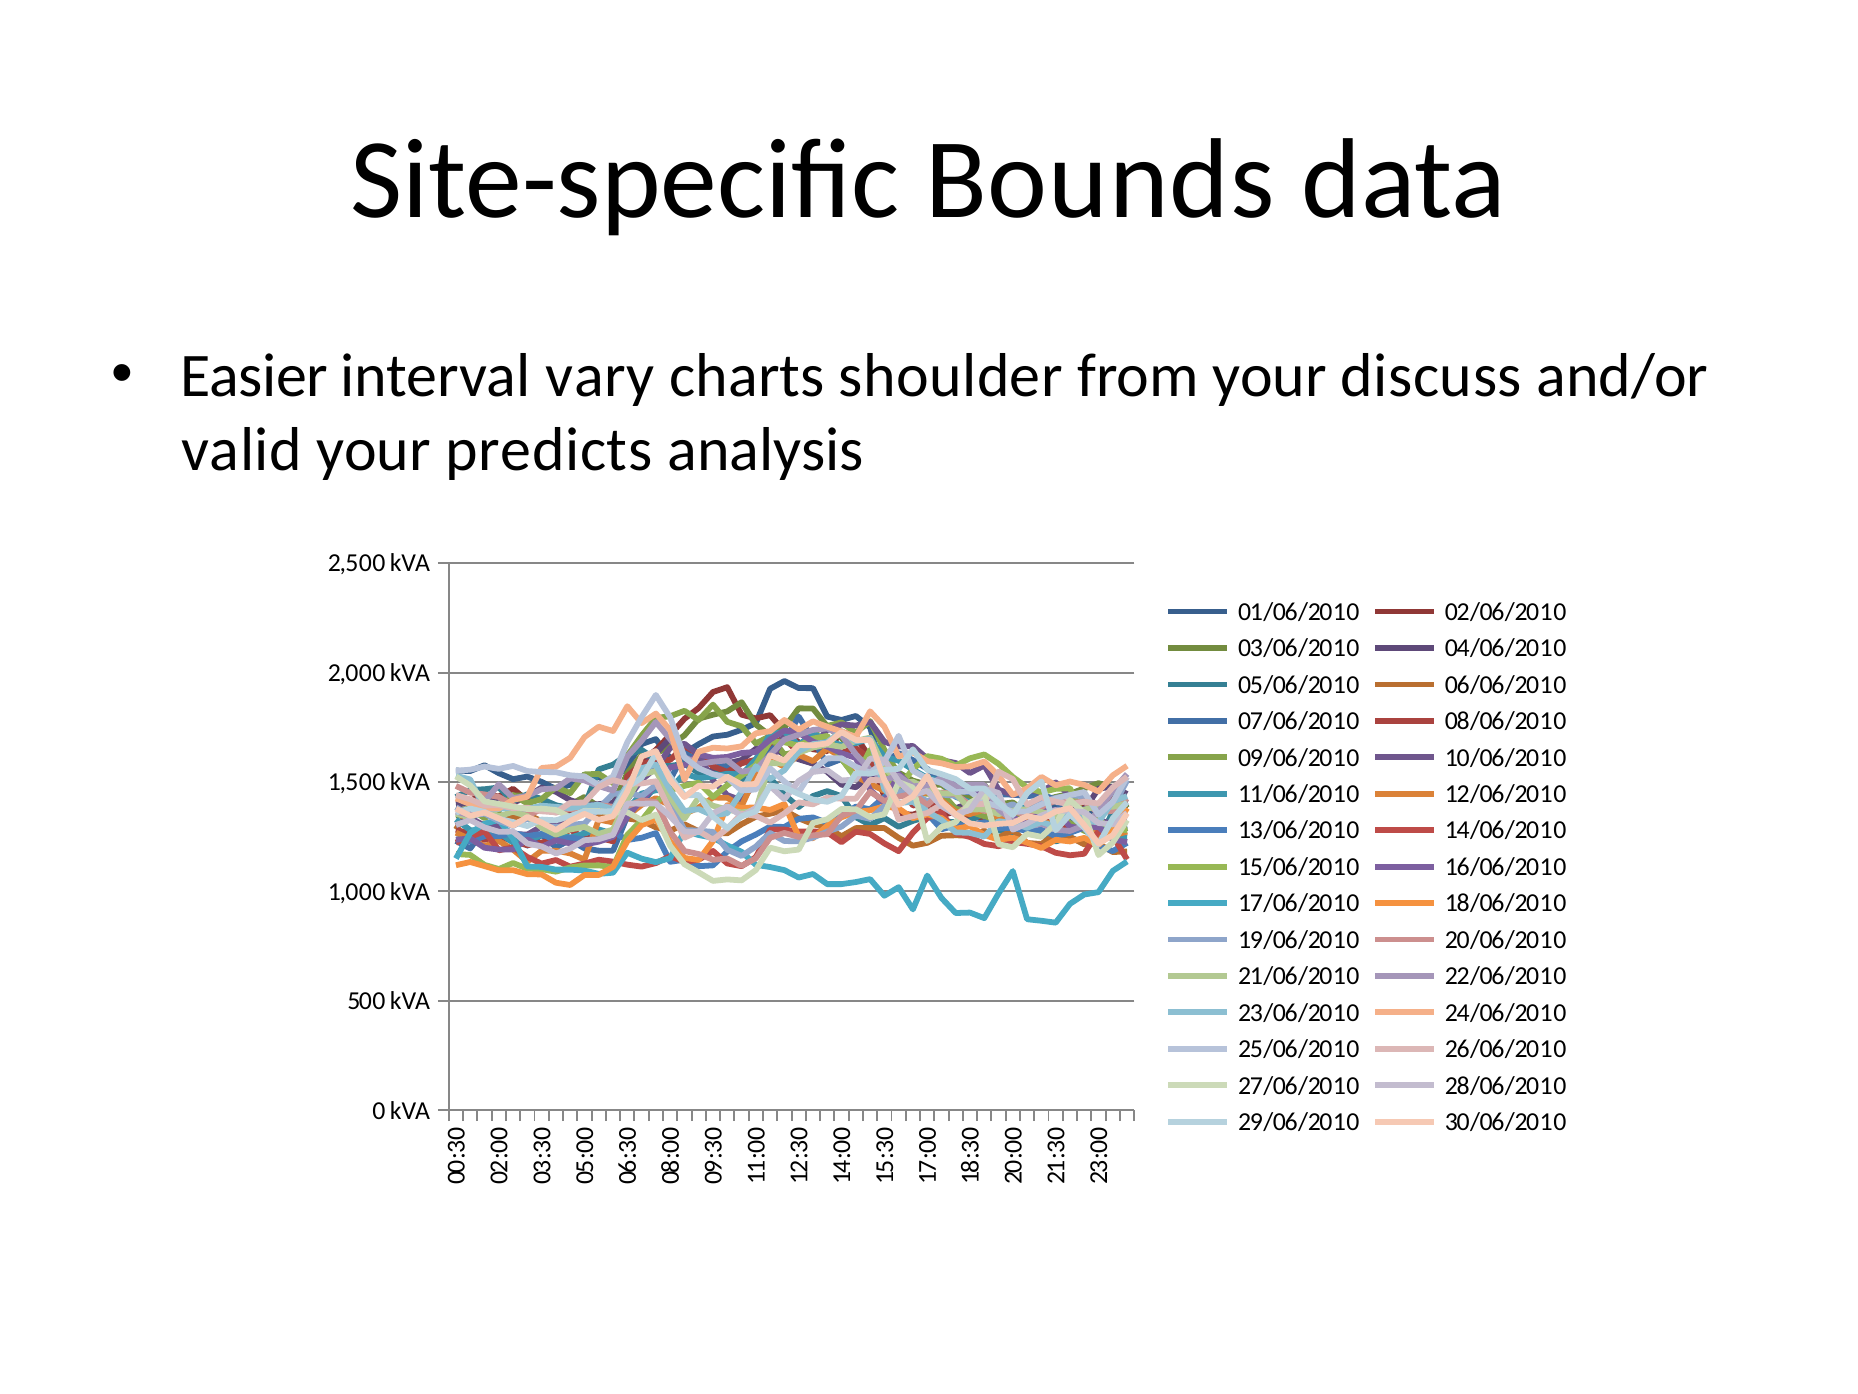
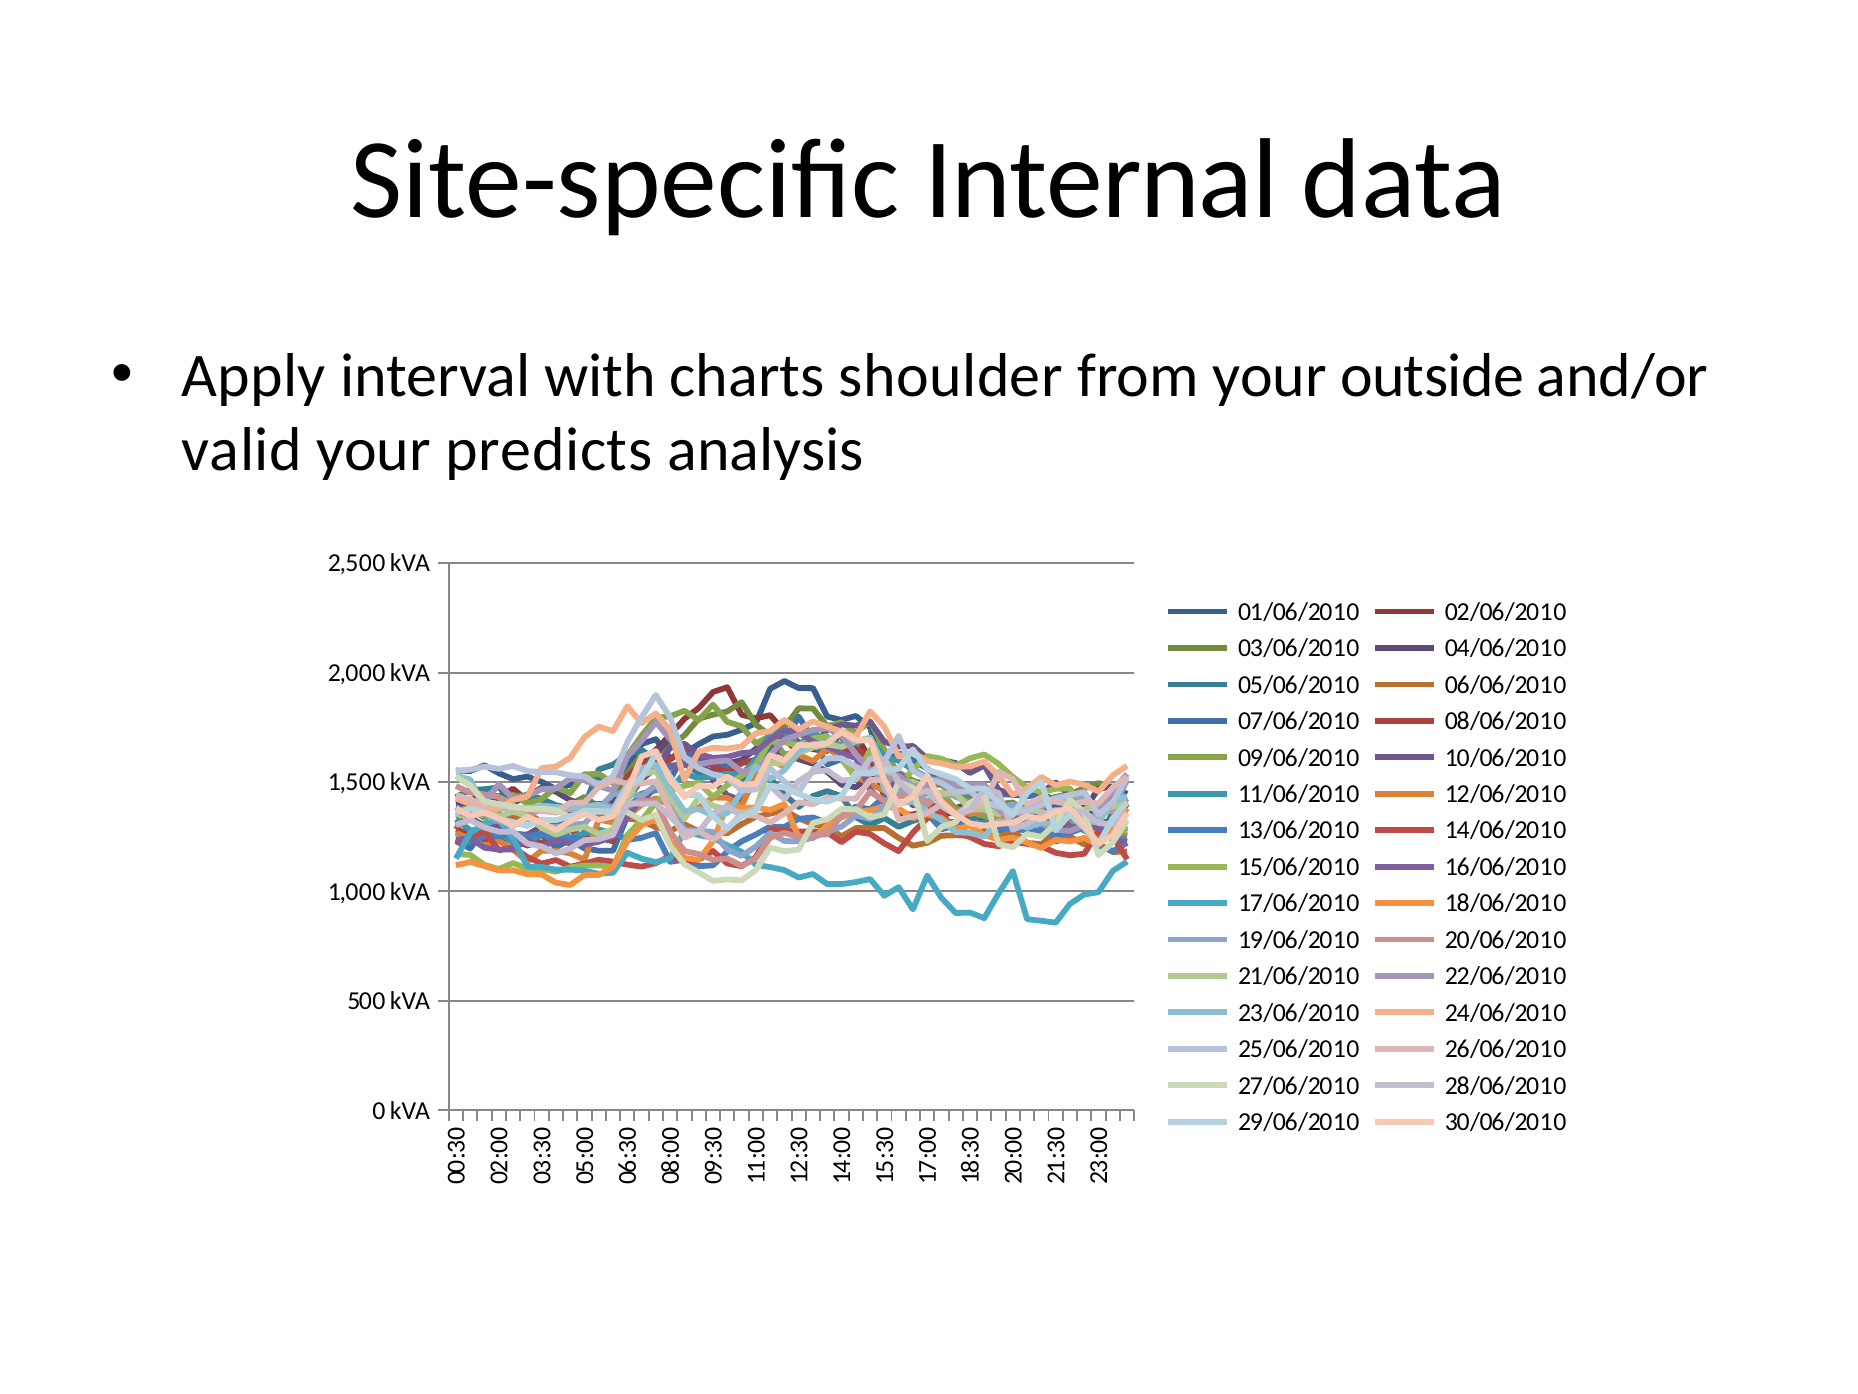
Bounds: Bounds -> Internal
Easier: Easier -> Apply
vary: vary -> with
discuss: discuss -> outside
